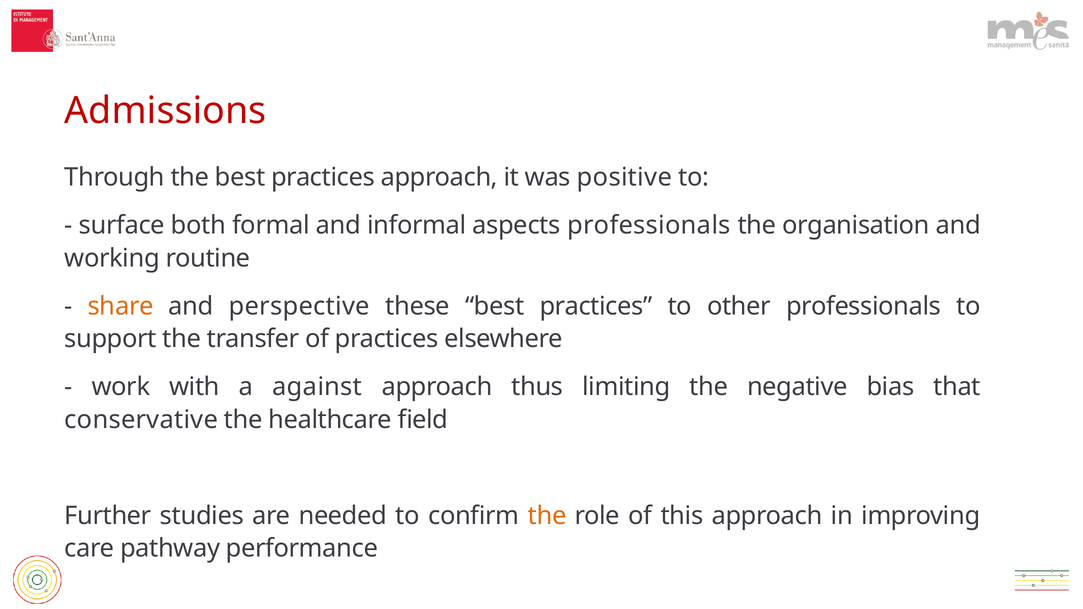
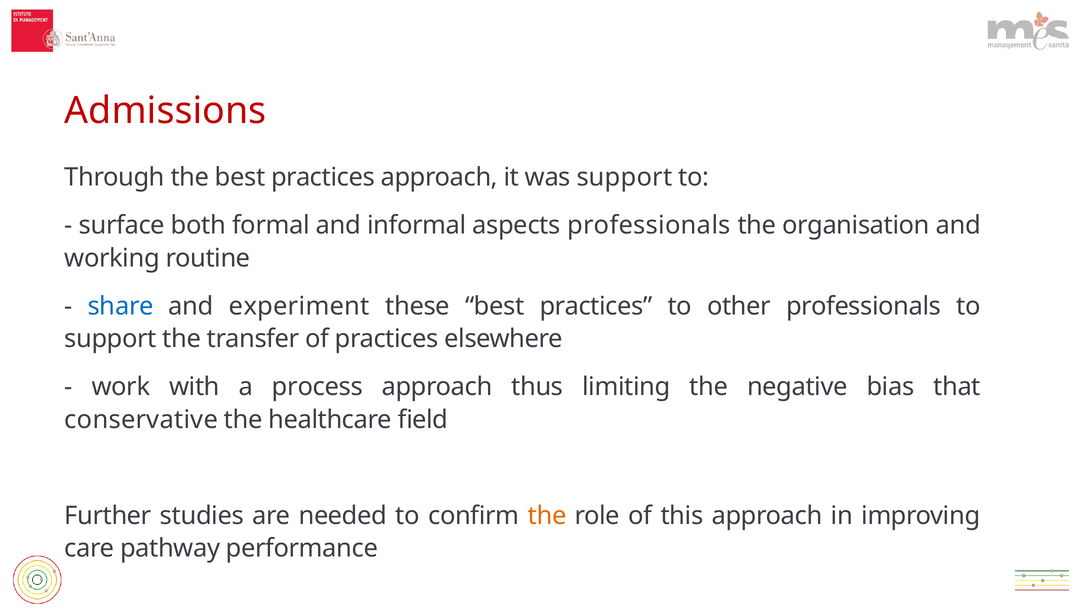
was positive: positive -> support
share colour: orange -> blue
perspective: perspective -> experiment
against: against -> process
